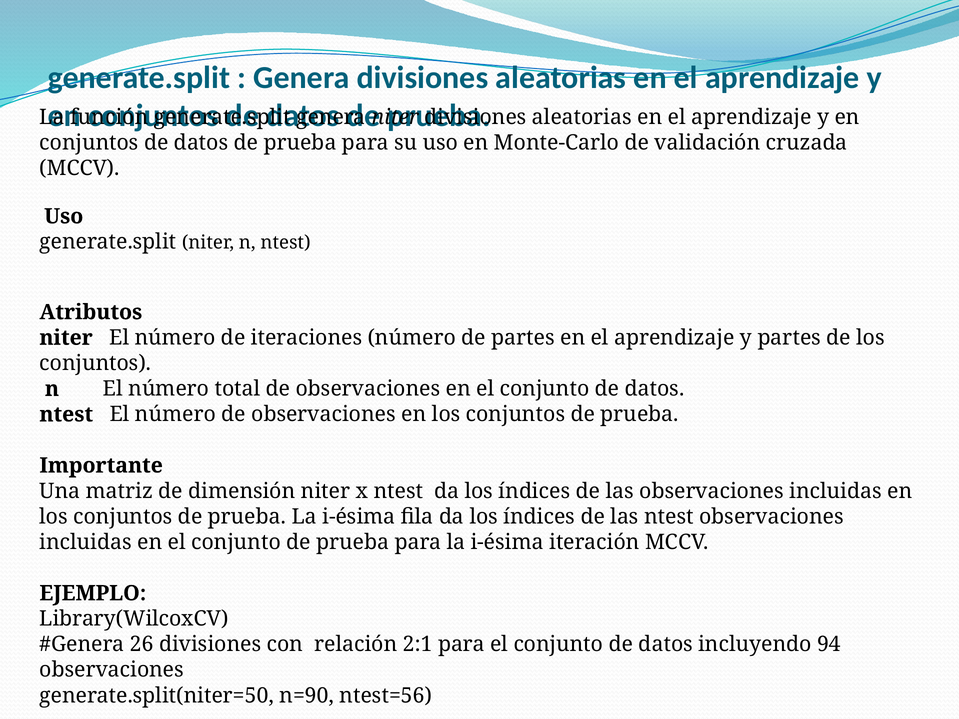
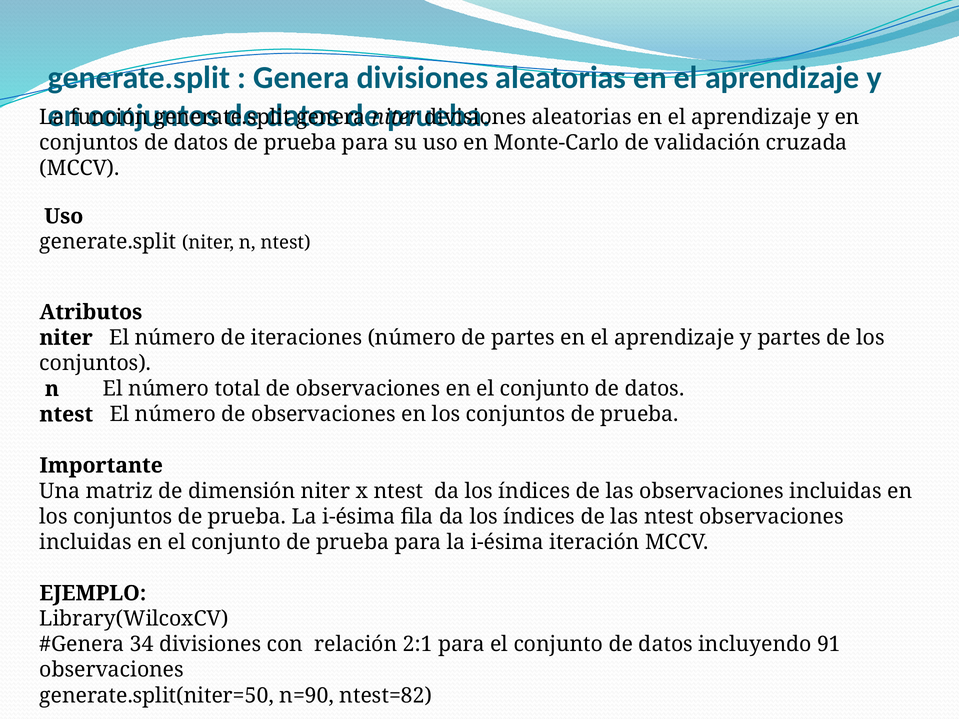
26: 26 -> 34
94: 94 -> 91
ntest=56: ntest=56 -> ntest=82
